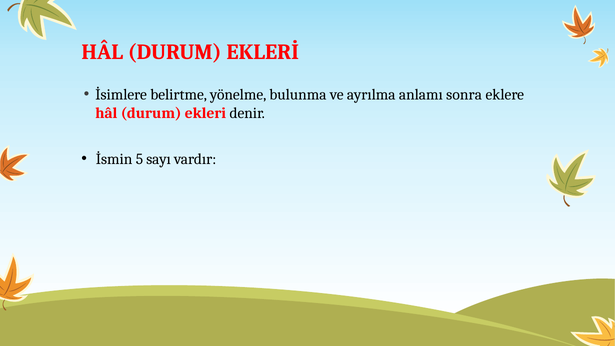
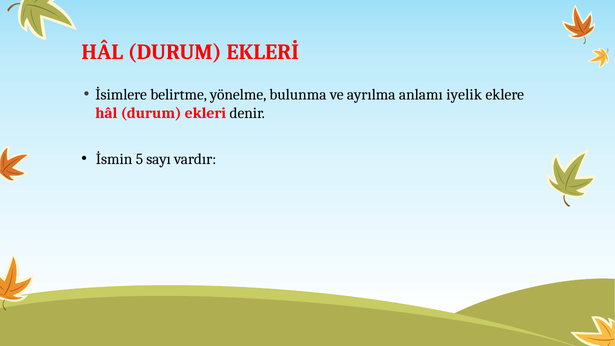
sonra: sonra -> iyelik
